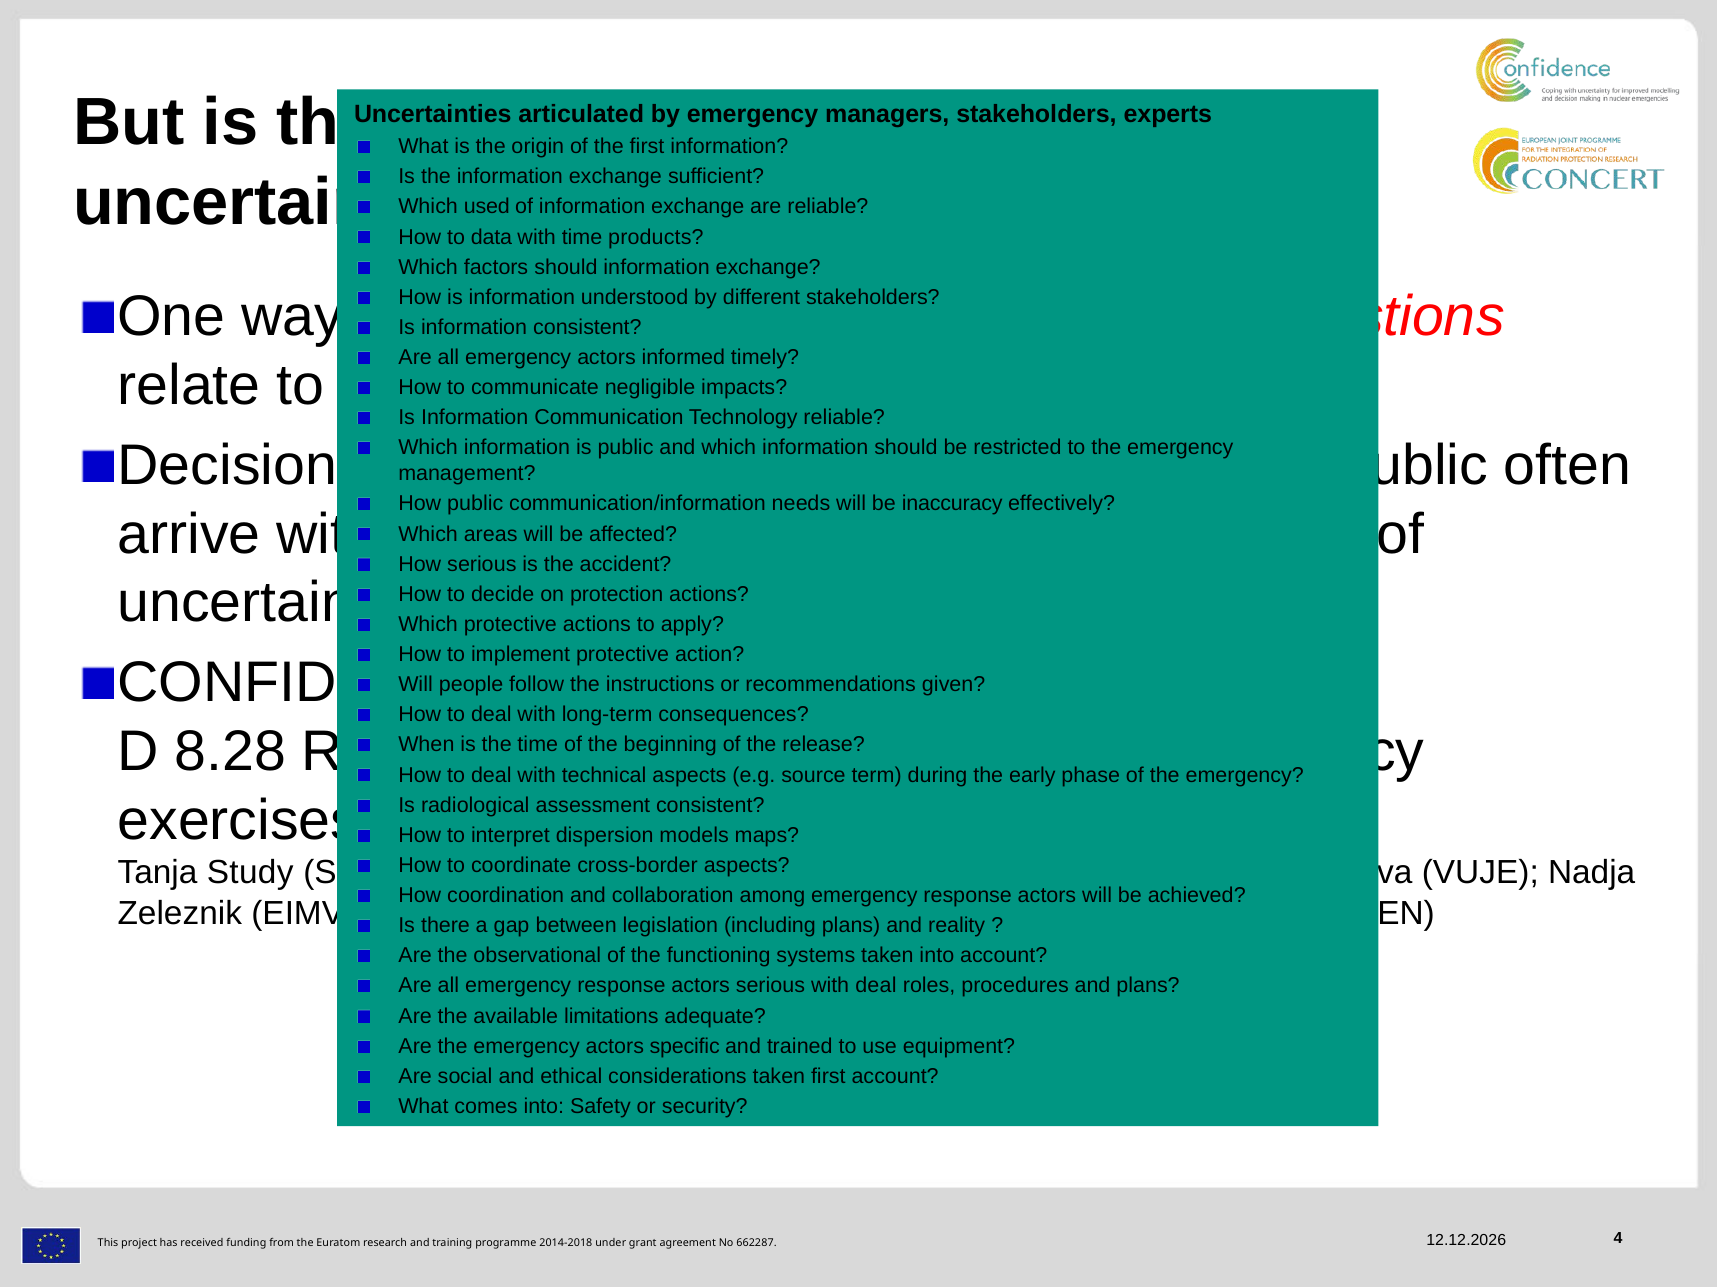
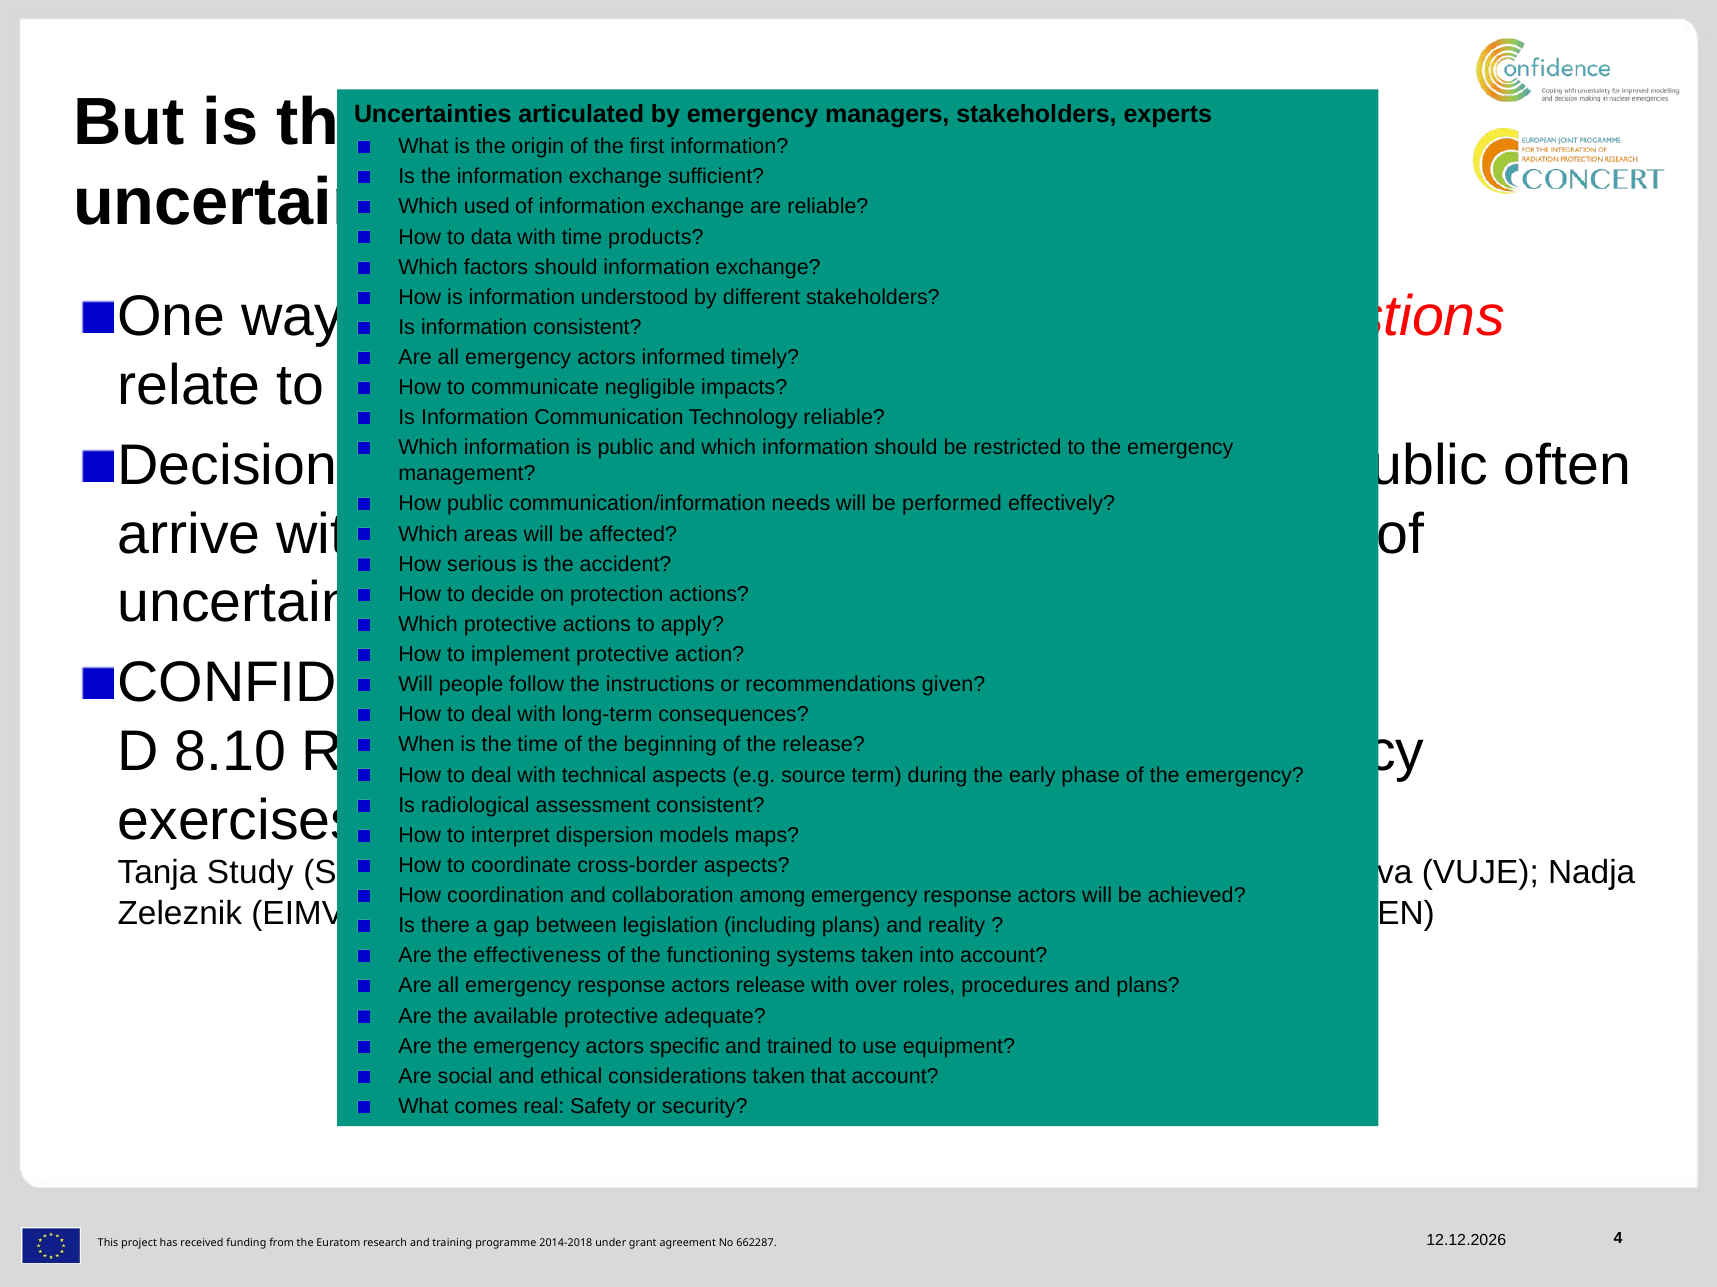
inaccuracy: inaccuracy -> performed
8.28: 8.28 -> 8.10
the observational: observational -> effectiveness
actors serious: serious -> release
with deal: deal -> over
available limitations: limitations -> protective
taken first: first -> that
comes into: into -> real
